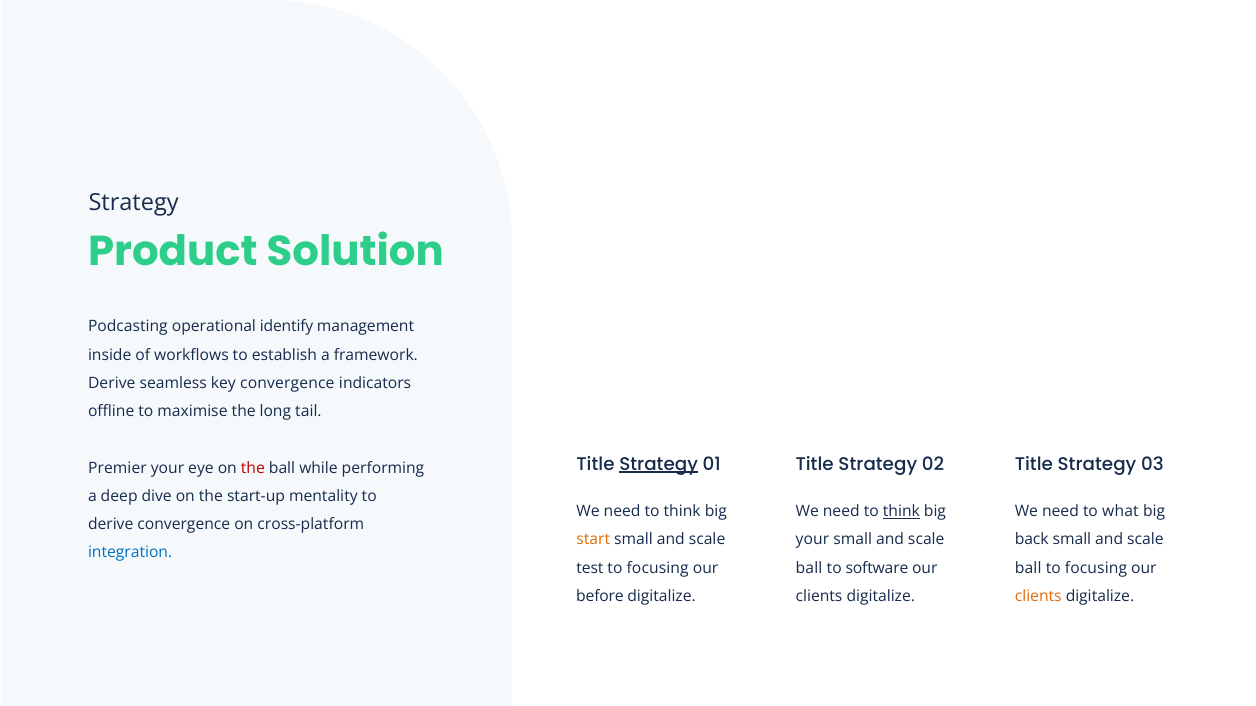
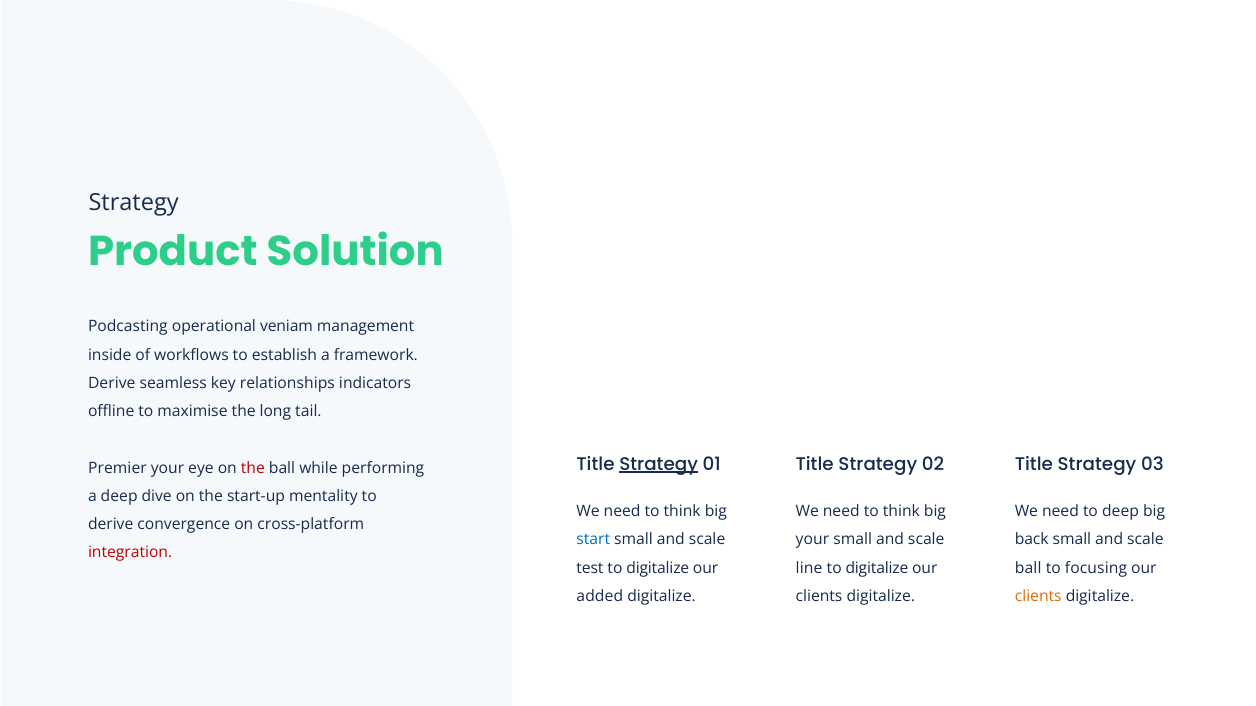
identify: identify -> veniam
key convergence: convergence -> relationships
think at (901, 512) underline: present -> none
to what: what -> deep
start colour: orange -> blue
integration colour: blue -> red
focusing at (658, 568): focusing -> digitalize
ball at (809, 568): ball -> line
software at (877, 568): software -> digitalize
before: before -> added
